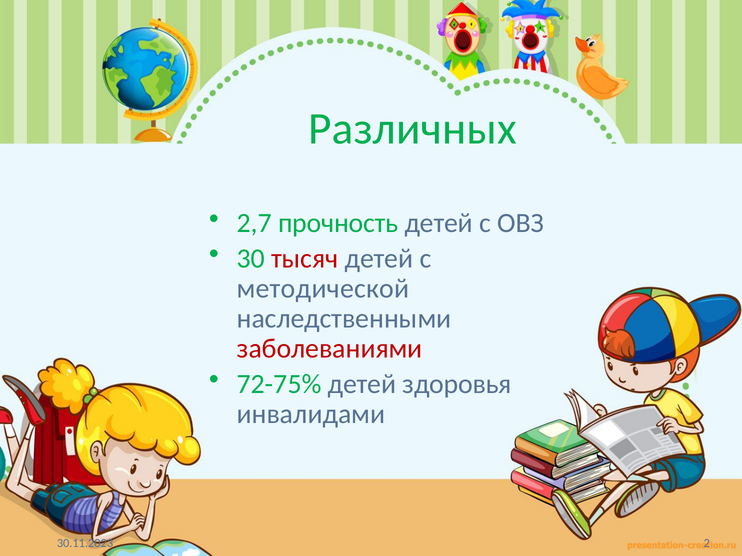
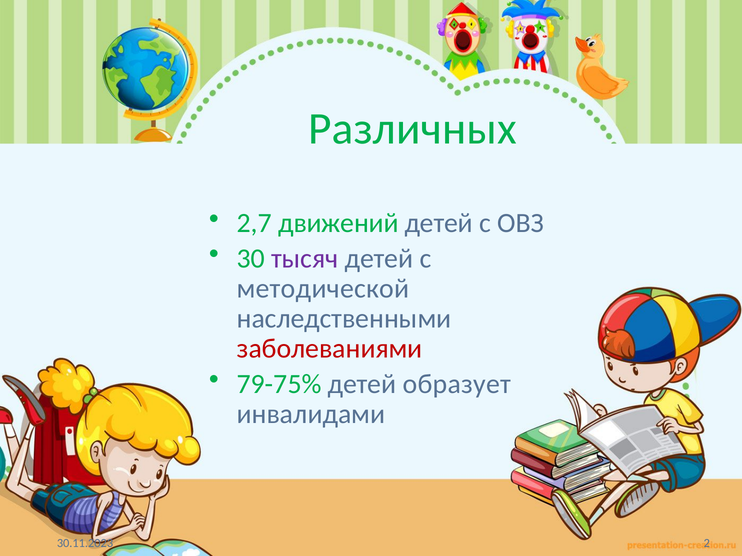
прочность: прочность -> движений
тысяч colour: red -> purple
72-75%: 72-75% -> 79-75%
здоровья: здоровья -> образует
